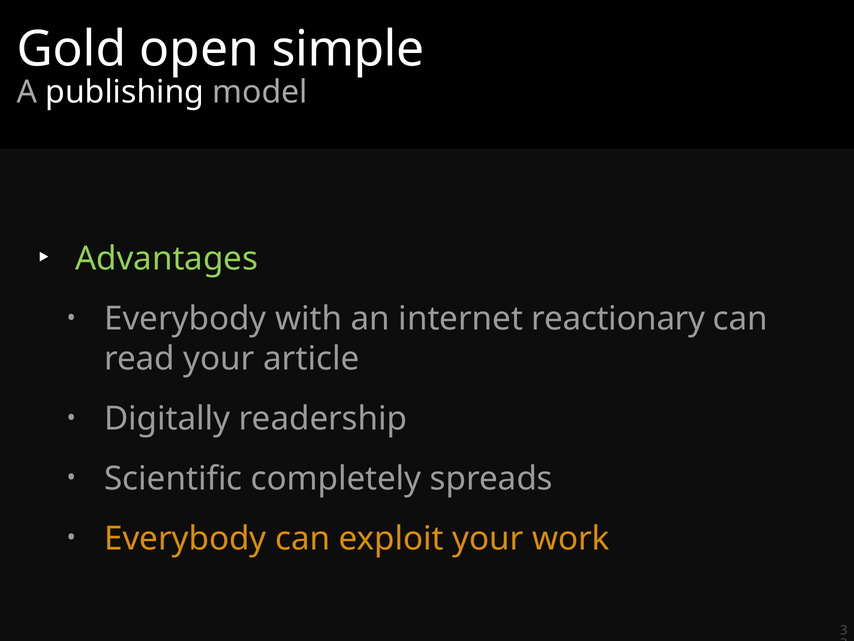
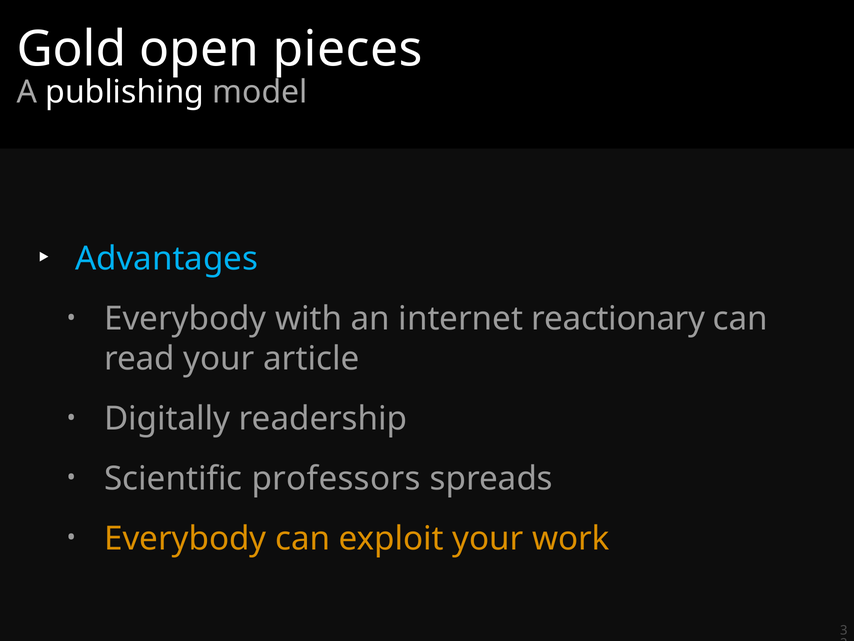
simple: simple -> pieces
Advantages colour: light green -> light blue
completely: completely -> professors
